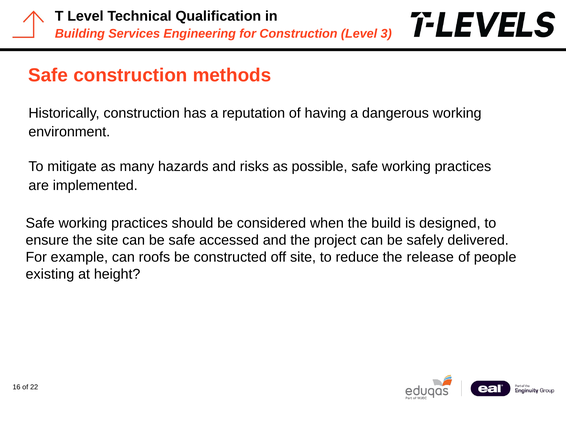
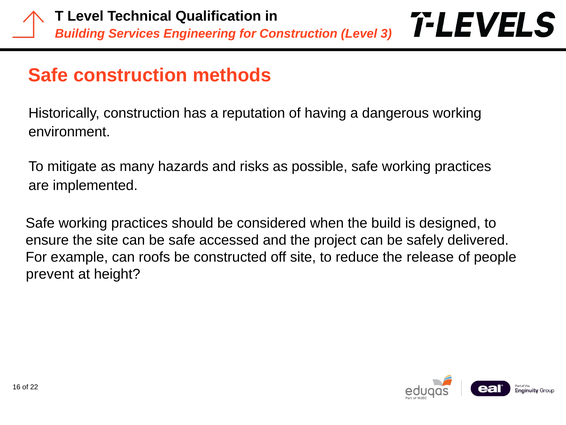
existing: existing -> prevent
